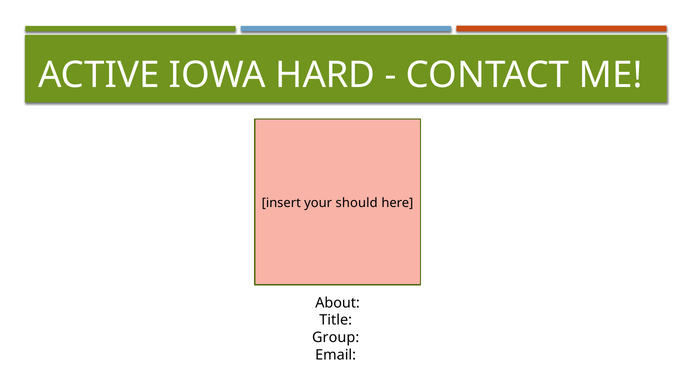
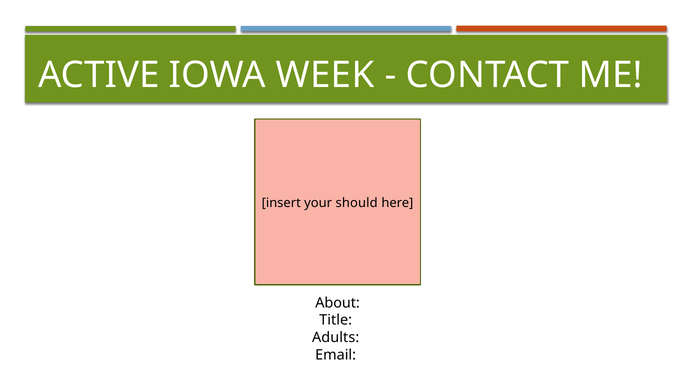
HARD: HARD -> WEEK
Group: Group -> Adults
